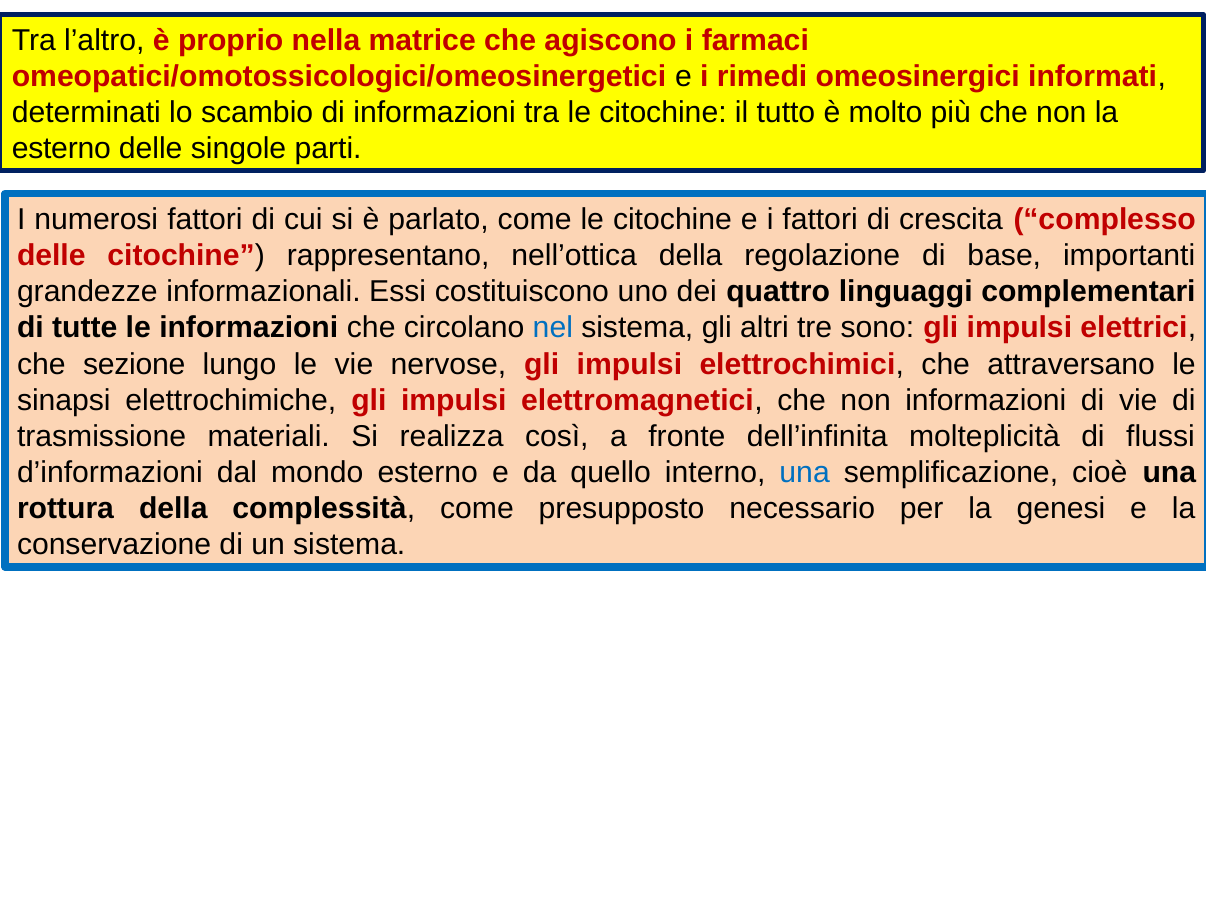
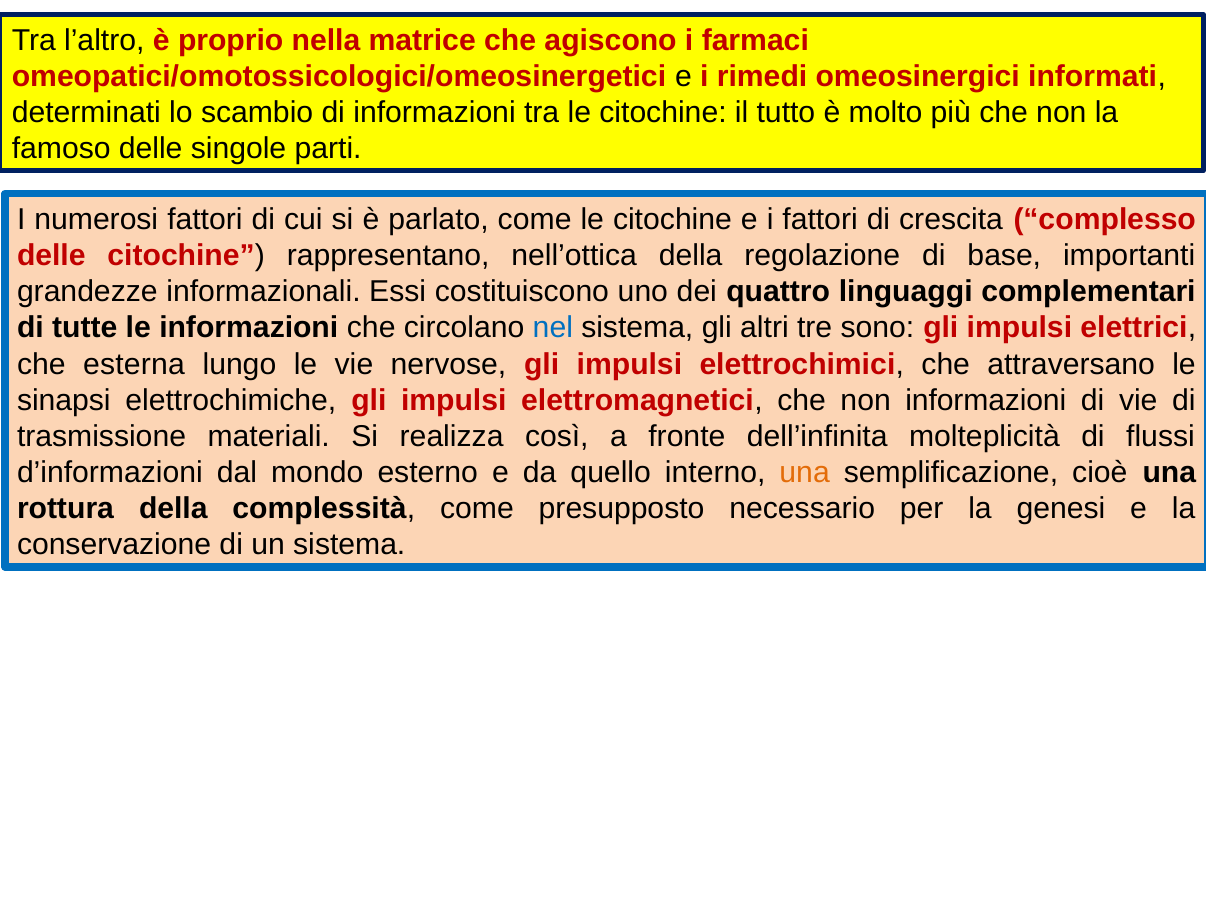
esterno at (61, 149): esterno -> famoso
sezione: sezione -> esterna
una at (805, 473) colour: blue -> orange
